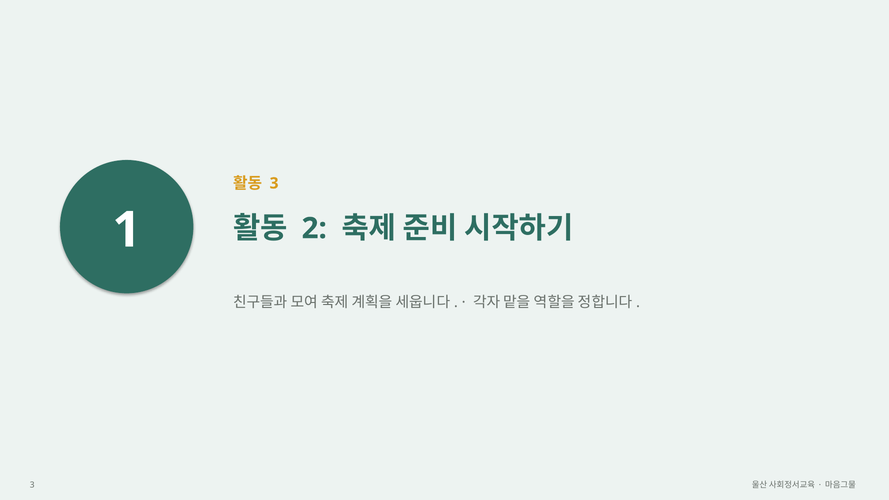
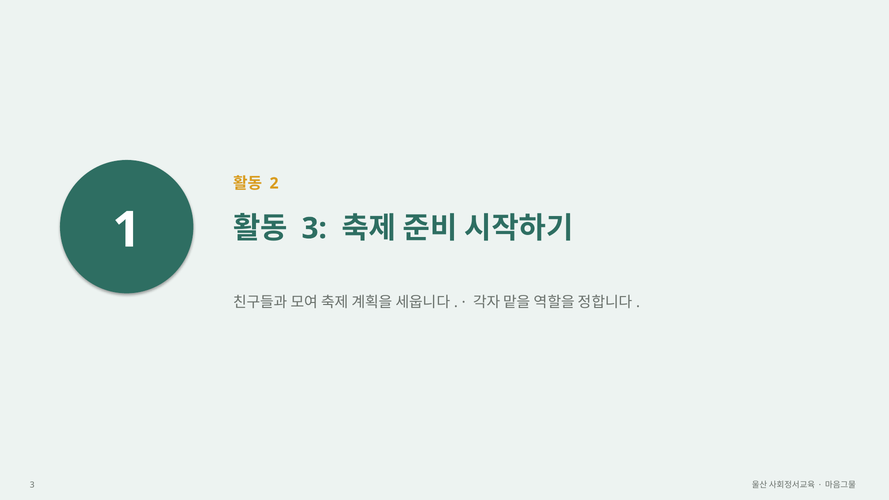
3 at (274, 183): 3 -> 2
2 at (314, 228): 2 -> 3
